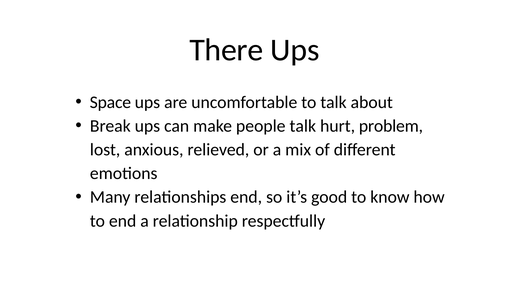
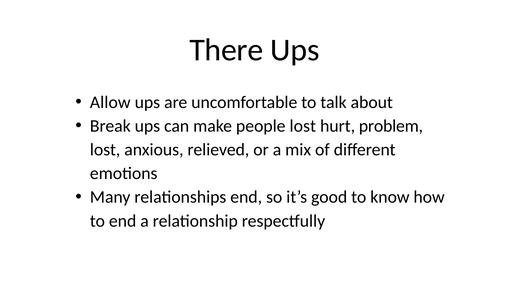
Space: Space -> Allow
people talk: talk -> lost
